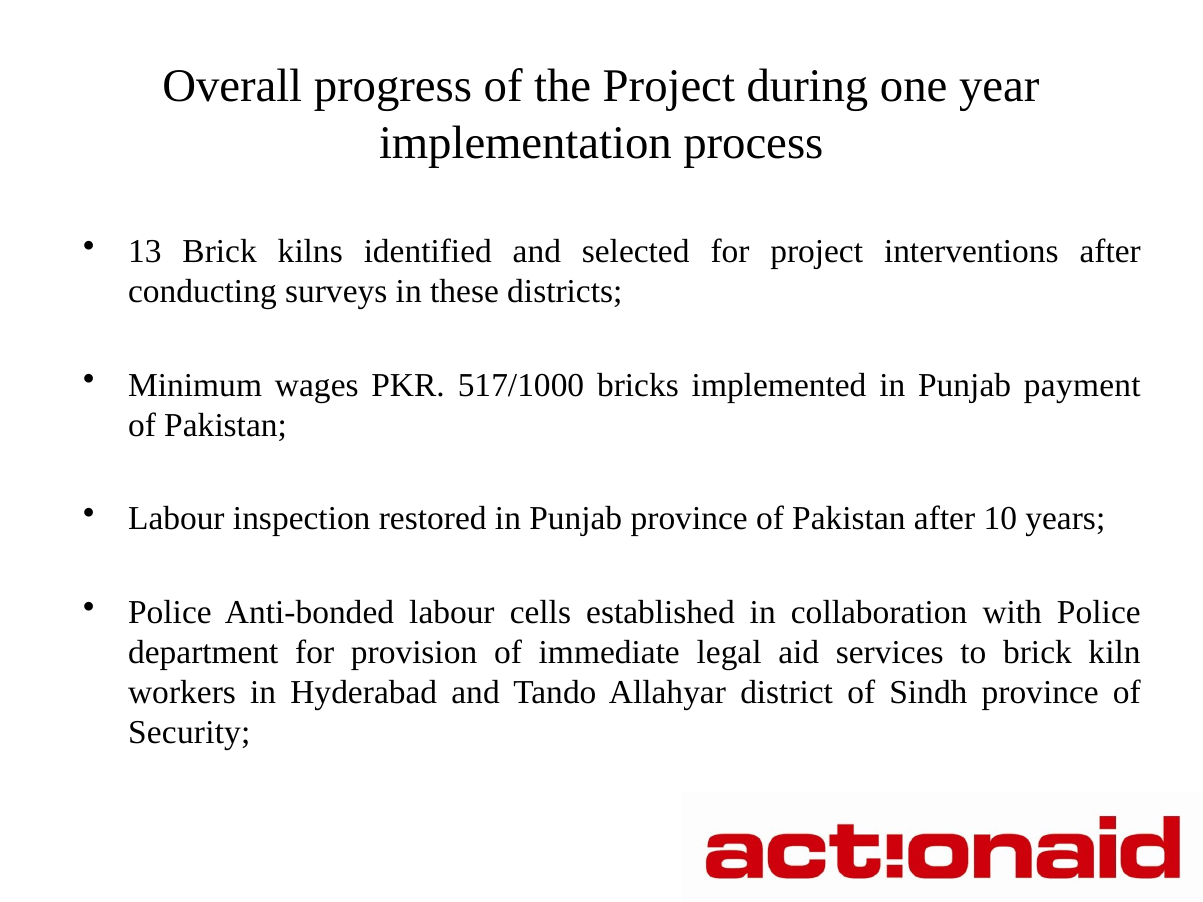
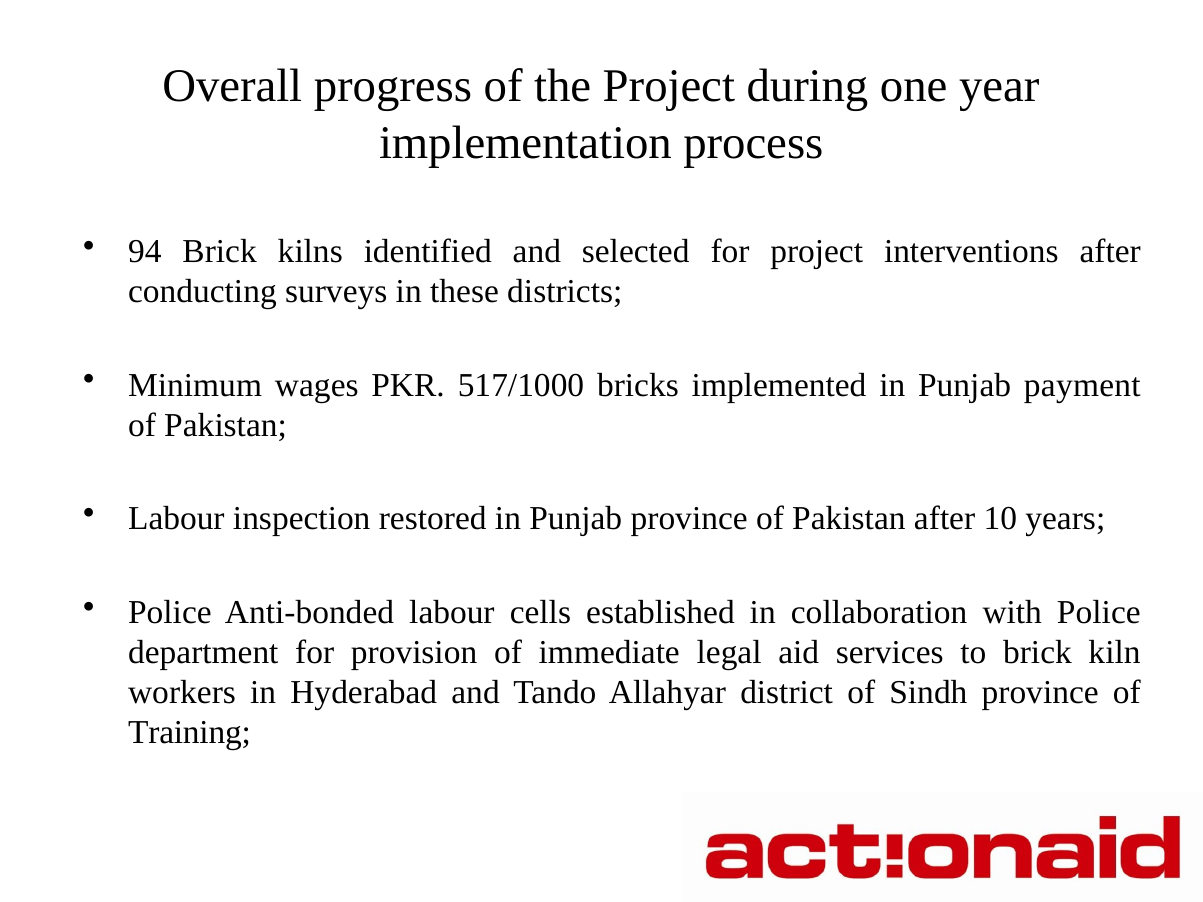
13: 13 -> 94
Security: Security -> Training
